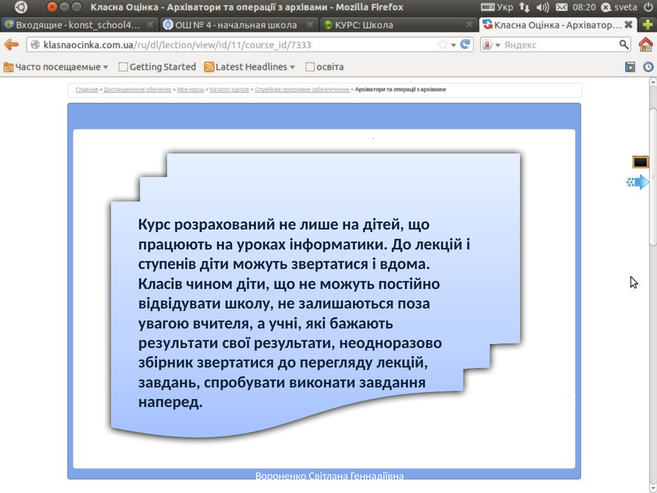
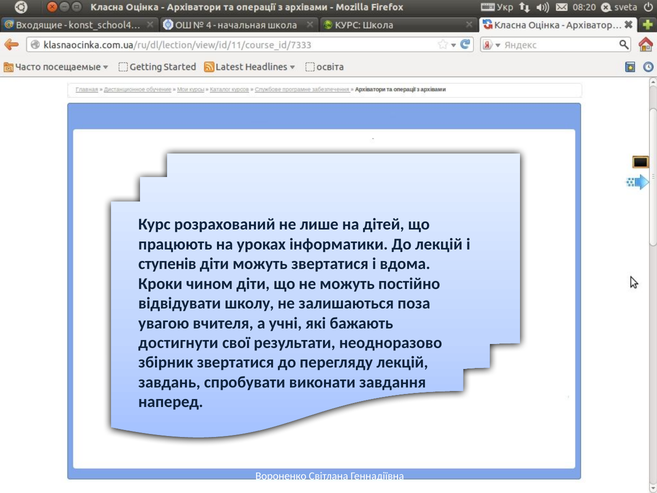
Класів: Класів -> Кроки
результати at (178, 343): результати -> достигнути
